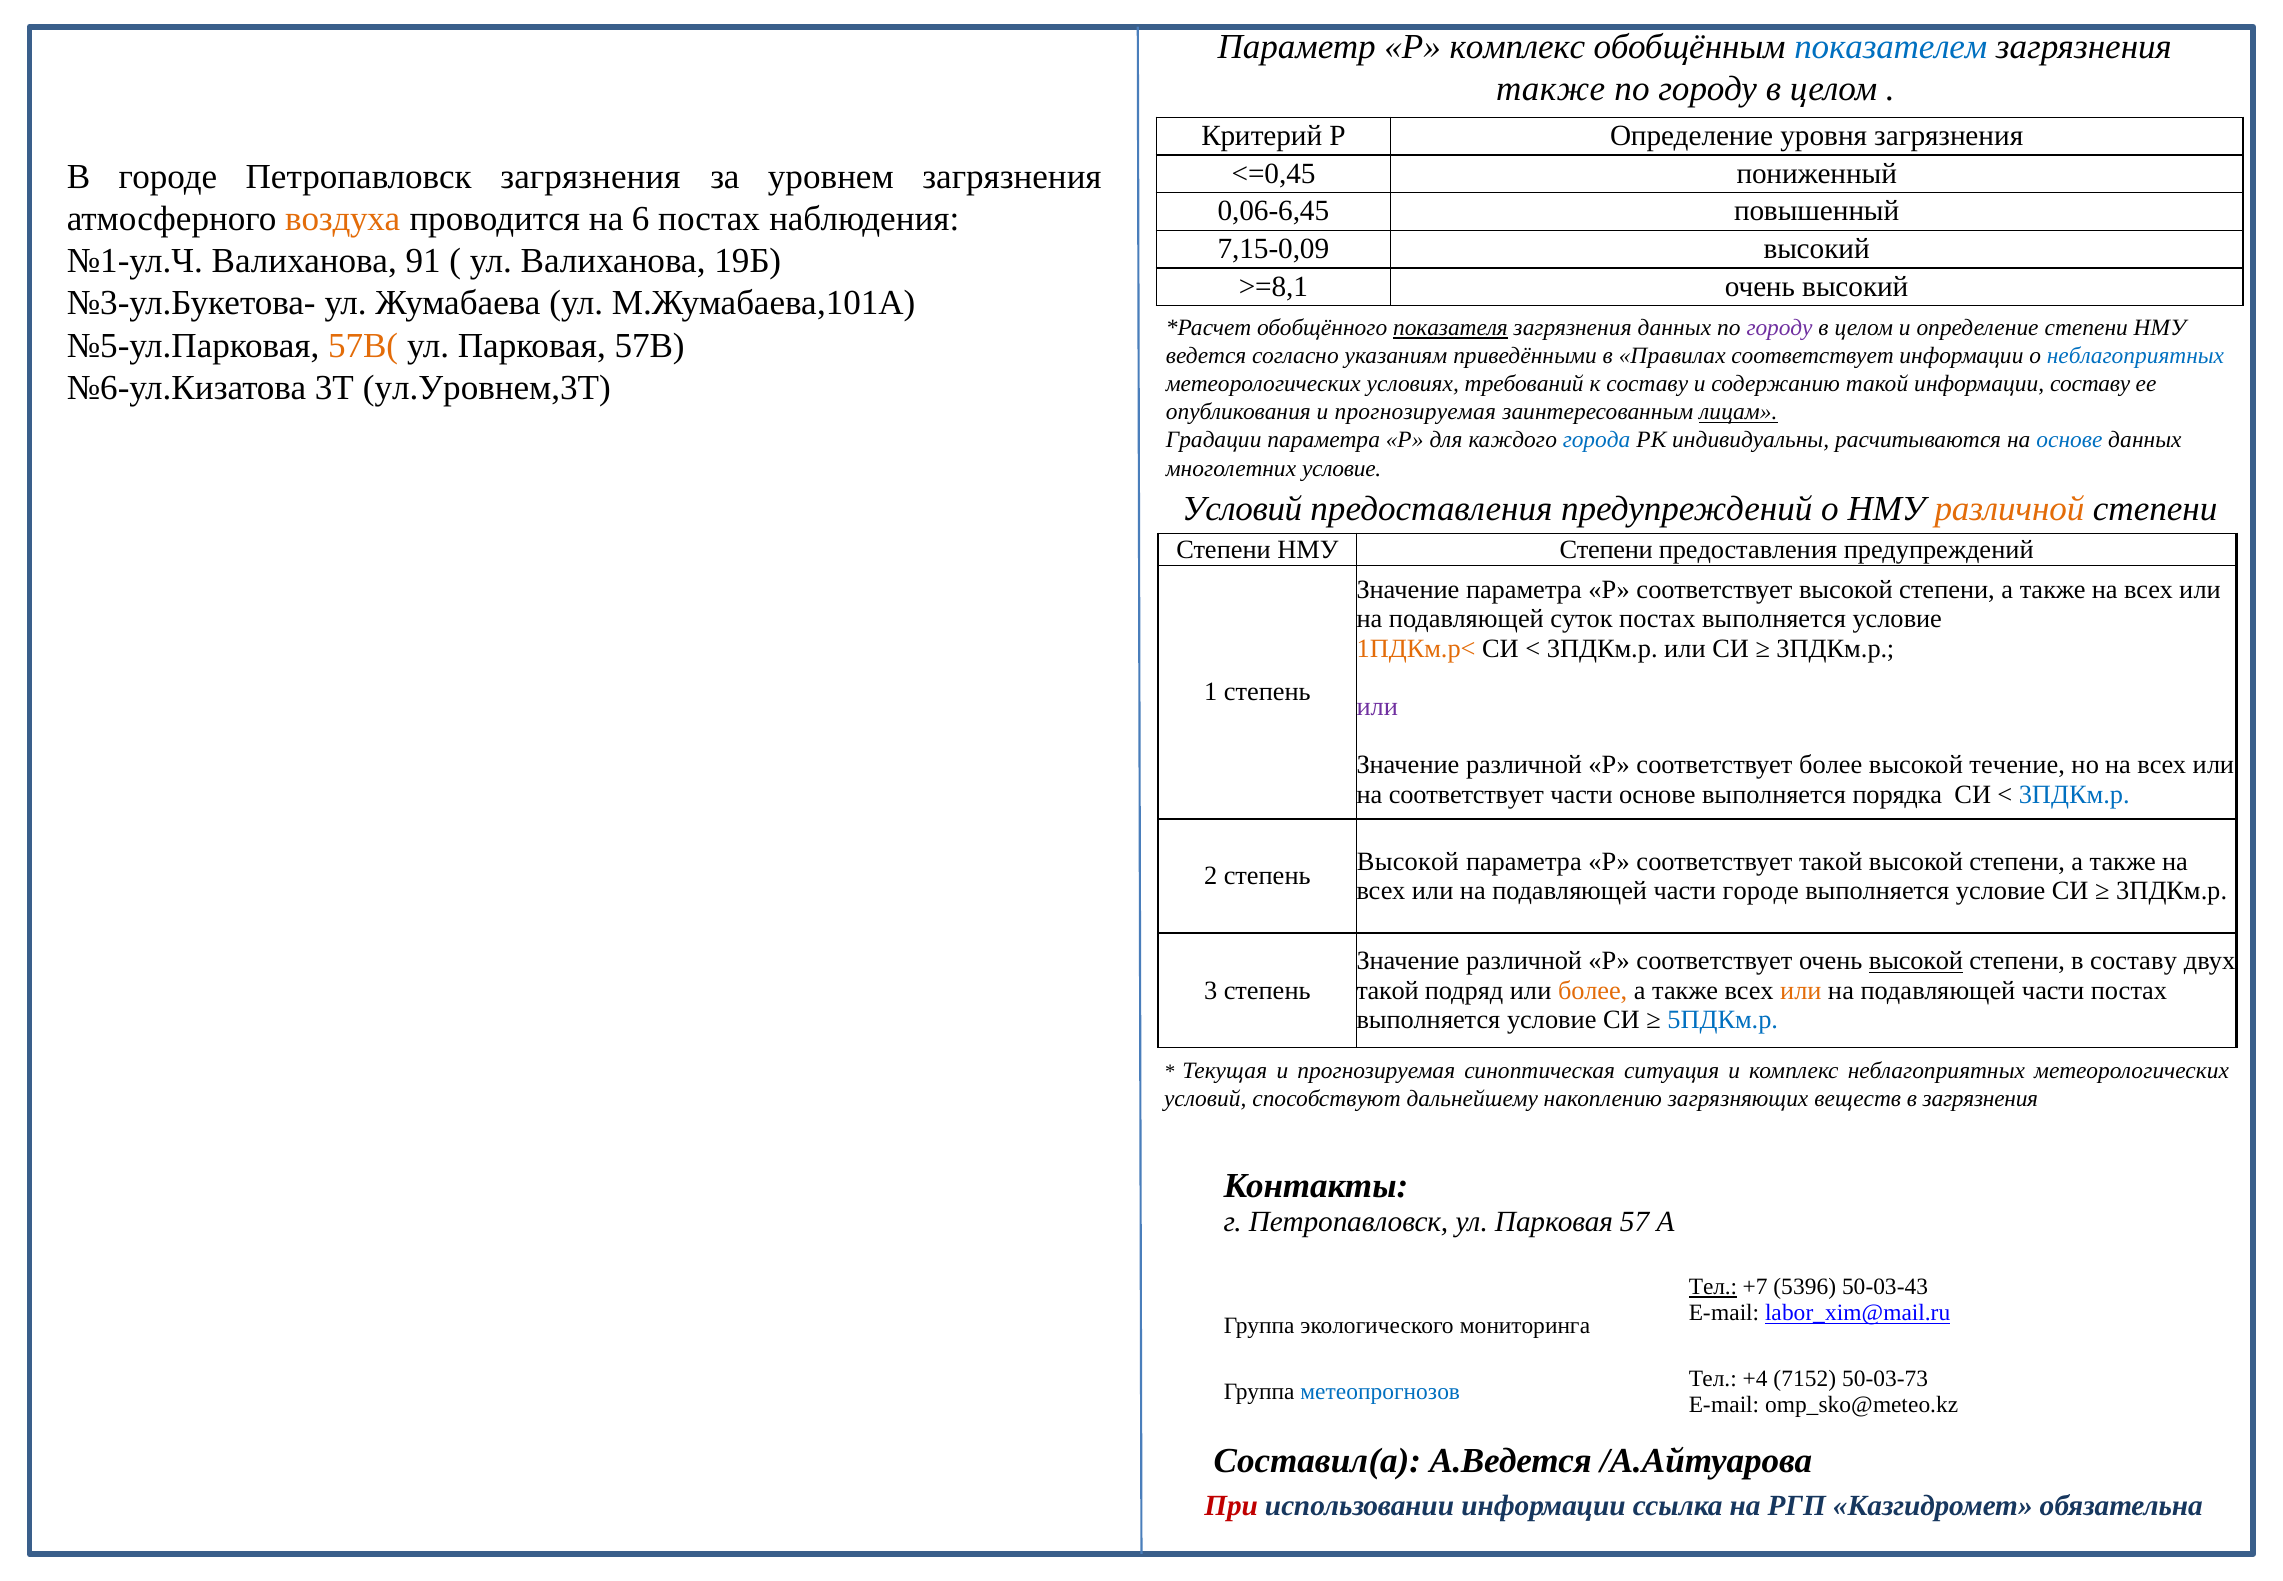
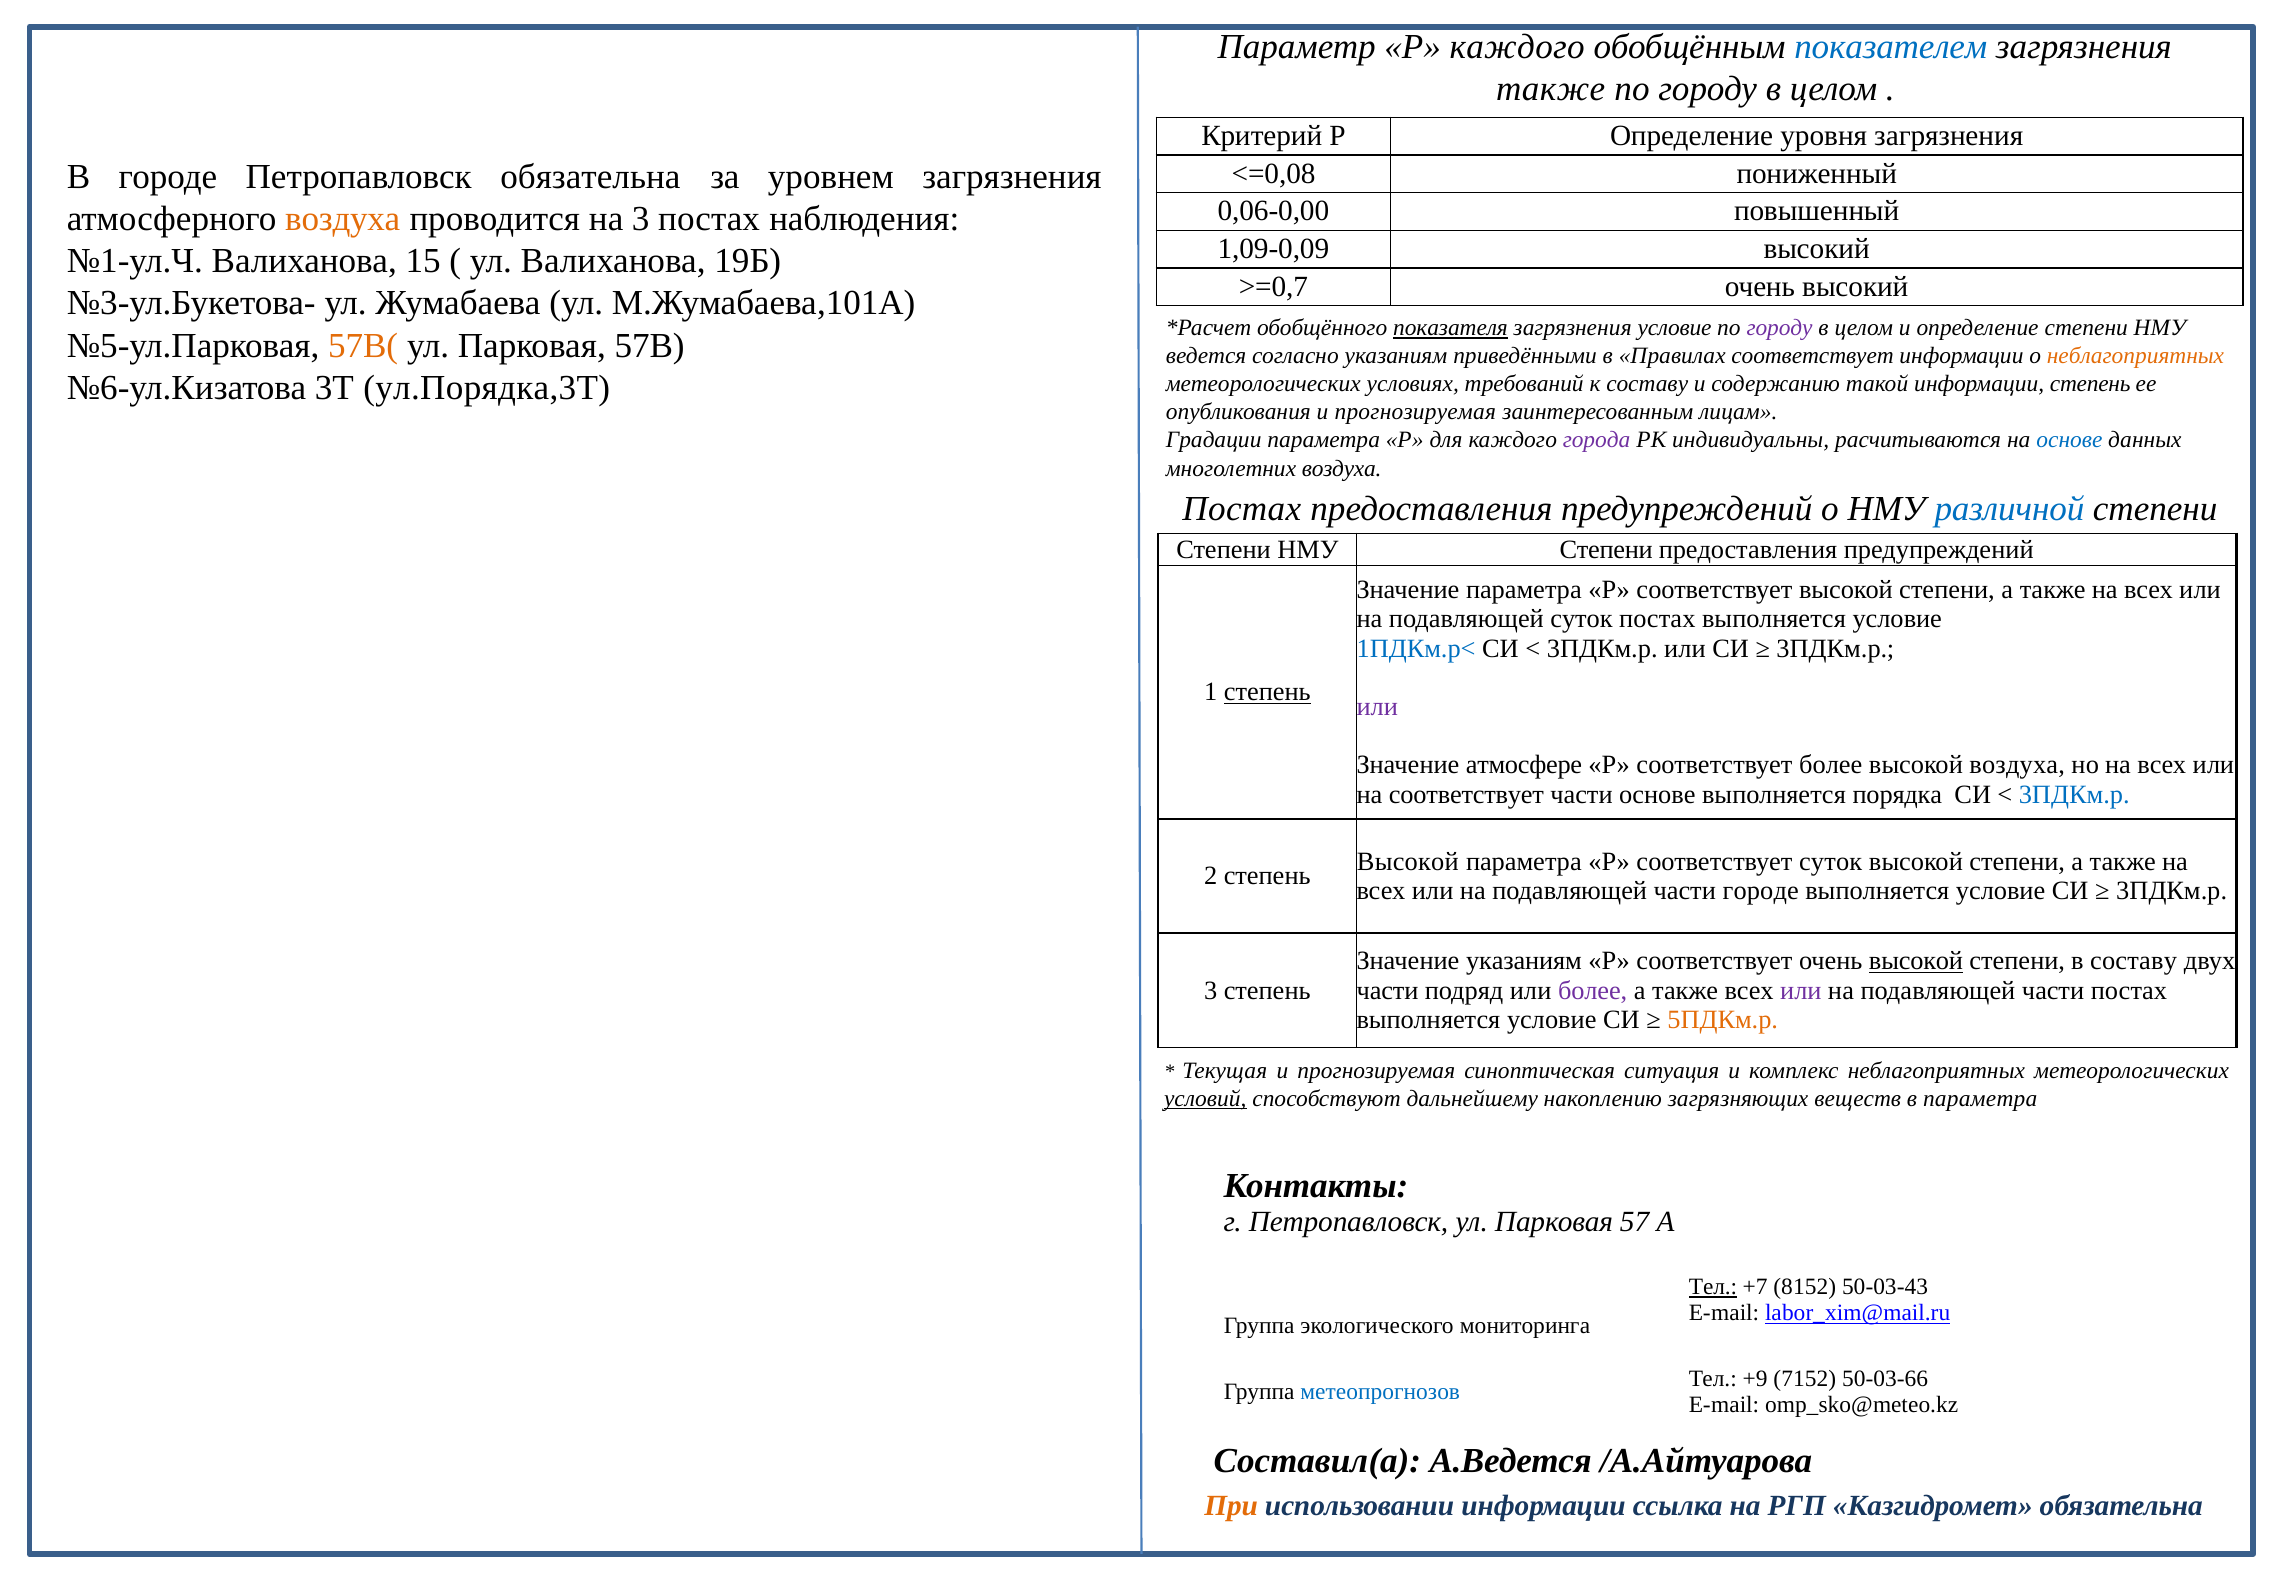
Р комплекс: комплекс -> каждого
<=0,45: <=0,45 -> <=0,08
Петропавловск загрязнения: загрязнения -> обязательна
0,06-6,45: 0,06-6,45 -> 0,06-0,00
на 6: 6 -> 3
7,15-0,09: 7,15-0,09 -> 1,09-0,09
91: 91 -> 15
>=8,1: >=8,1 -> >=0,7
загрязнения данных: данных -> условие
неблагоприятных at (2135, 356) colour: blue -> orange
ул.Уровнем,3Т: ул.Уровнем,3Т -> ул.Порядка,3Т
информации составу: составу -> степень
лицам underline: present -> none
города colour: blue -> purple
многолетних условие: условие -> воздуха
Условий at (1242, 509): Условий -> Постах
различной at (2009, 509) colour: orange -> blue
1ПДКм.р< colour: orange -> blue
степень at (1267, 692) underline: none -> present
различной at (1524, 765): различной -> атмосфере
высокой течение: течение -> воздуха
соответствует такой: такой -> суток
различной at (1524, 961): различной -> указаниям
такой at (1388, 990): такой -> части
более at (1593, 990) colour: orange -> purple
или at (1801, 990) colour: orange -> purple
5ПДКм.р colour: blue -> orange
условий at (1205, 1098) underline: none -> present
в загрязнения: загрязнения -> параметра
5396: 5396 -> 8152
+4: +4 -> +9
50-03-73: 50-03-73 -> 50-03-66
При colour: red -> orange
